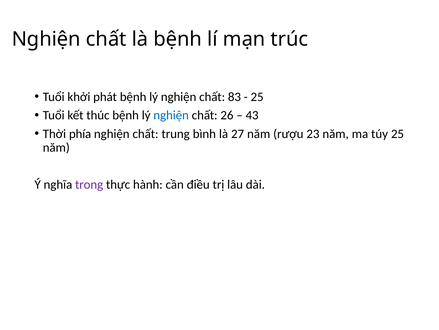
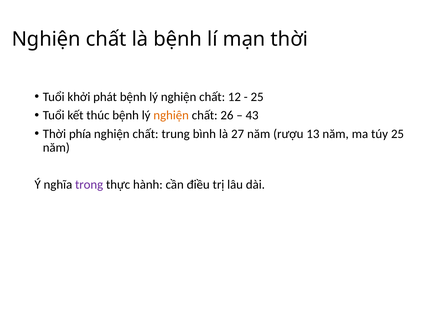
mạn trúc: trúc -> thời
83: 83 -> 12
nghiện at (171, 115) colour: blue -> orange
23: 23 -> 13
